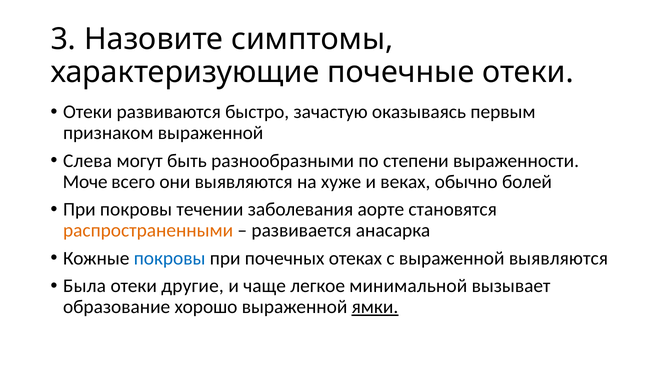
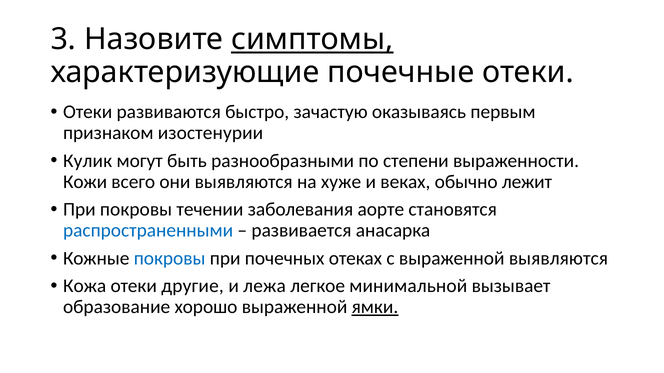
симптомы underline: none -> present
признаком выраженной: выраженной -> изостенурии
Слева: Слева -> Кулик
Моче: Моче -> Кожи
болей: болей -> лежит
распространенными colour: orange -> blue
Была: Была -> Кожа
чаще: чаще -> лежа
